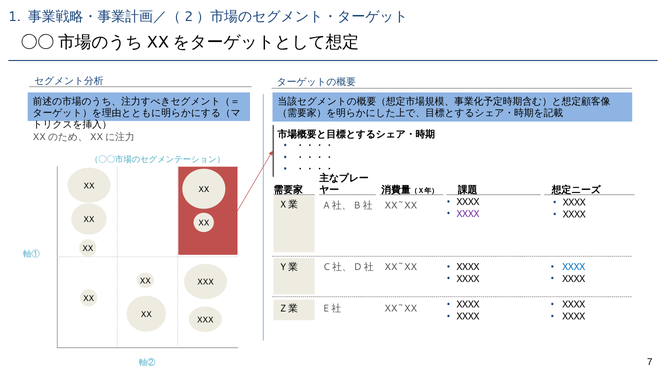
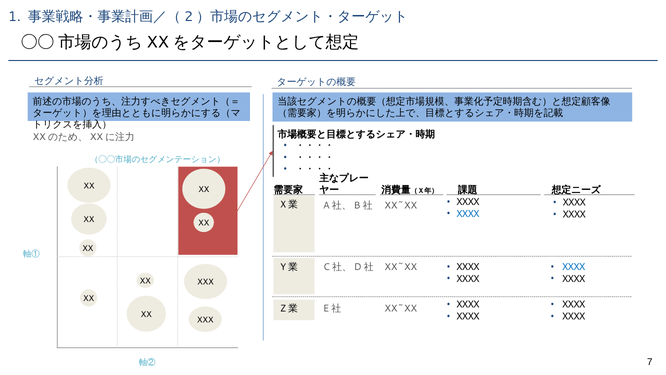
XXXX at (468, 214) colour: purple -> blue
